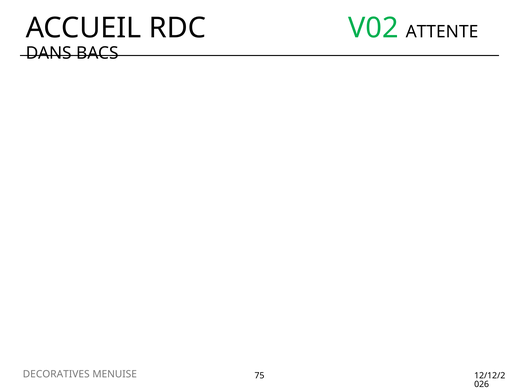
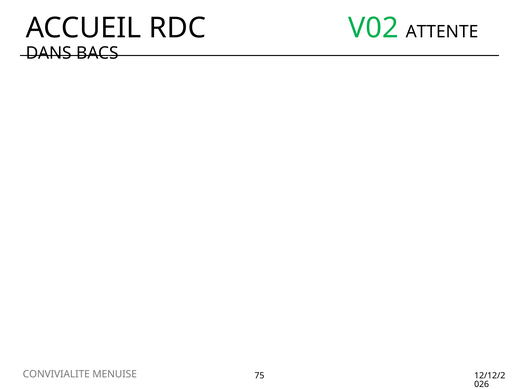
DECORATIVES: DECORATIVES -> CONVIVIALITE
